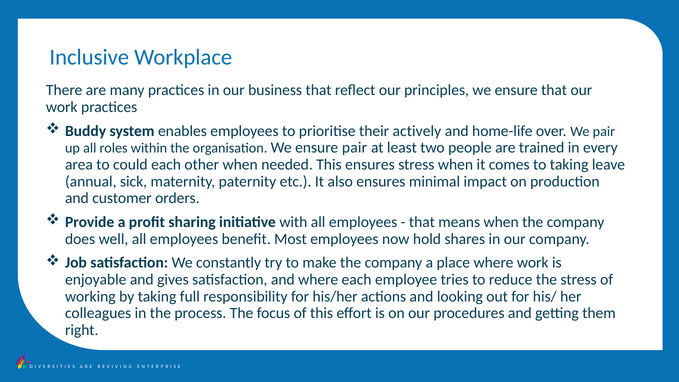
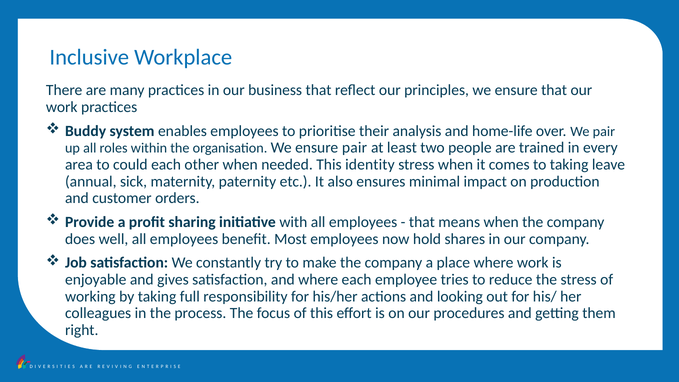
actively: actively -> analysis
This ensures: ensures -> identity
